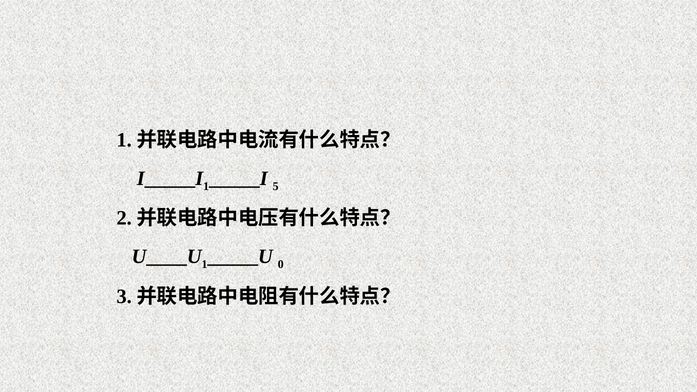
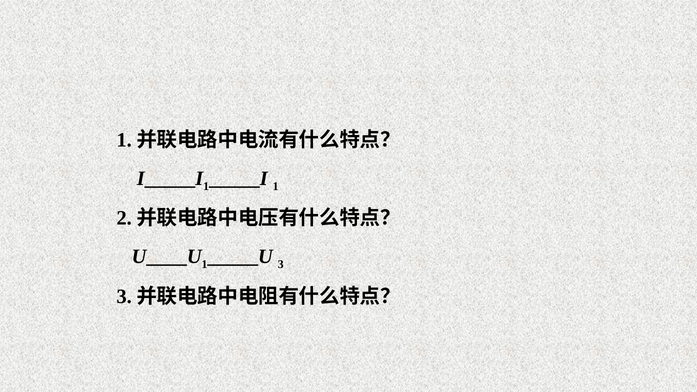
5 at (276, 186): 5 -> 1
0 at (281, 264): 0 -> 3
